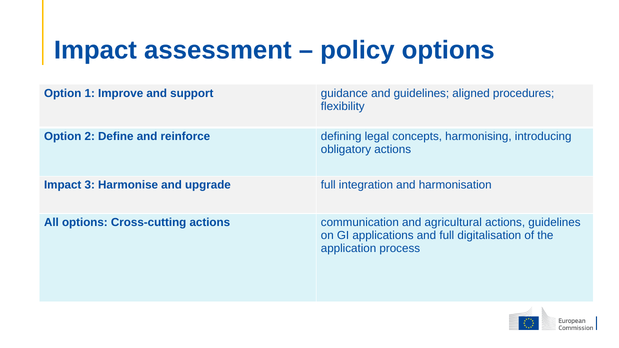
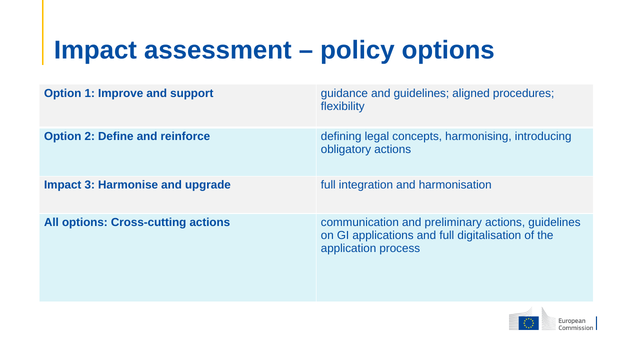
agricultural: agricultural -> preliminary
